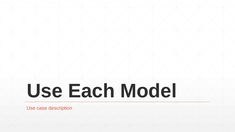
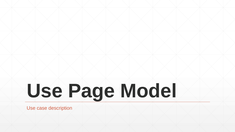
Each: Each -> Page
